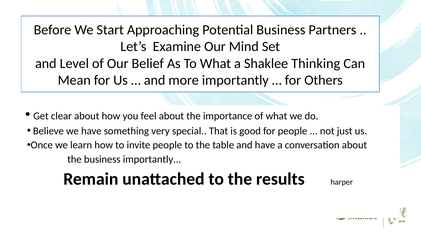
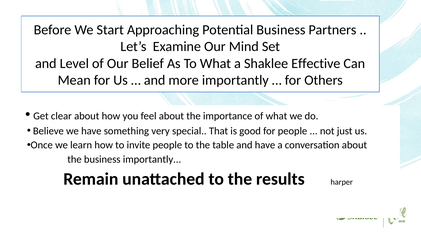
Thinking: Thinking -> Effective
